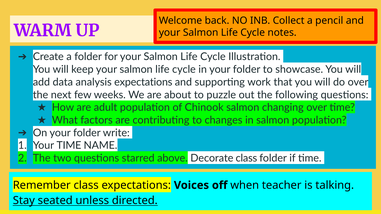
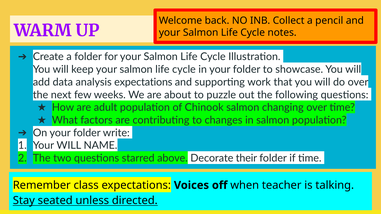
Your TIME: TIME -> WILL
Decorate class: class -> their
